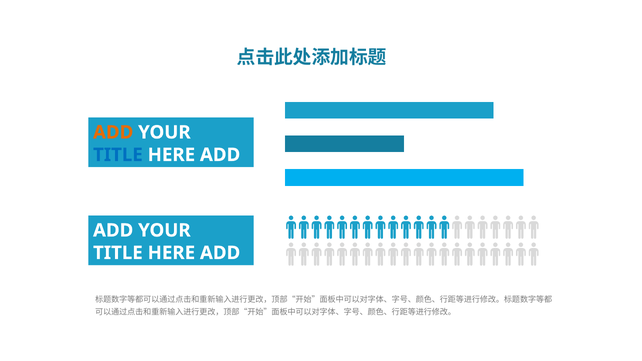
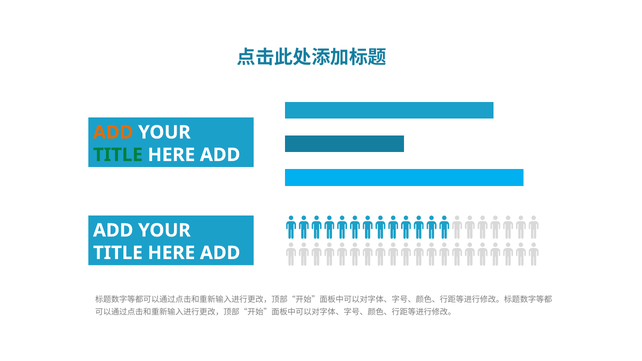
TITLE at (118, 155) colour: blue -> green
